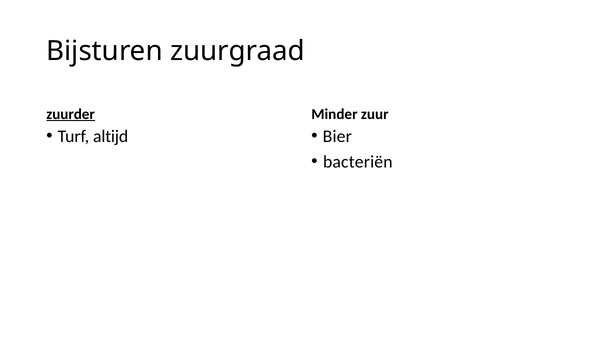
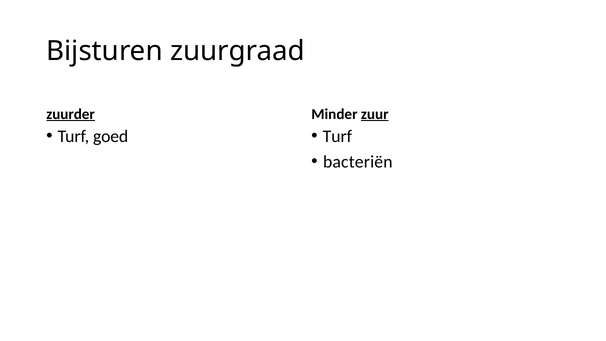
zuur underline: none -> present
altijd: altijd -> goed
Bier at (337, 136): Bier -> Turf
